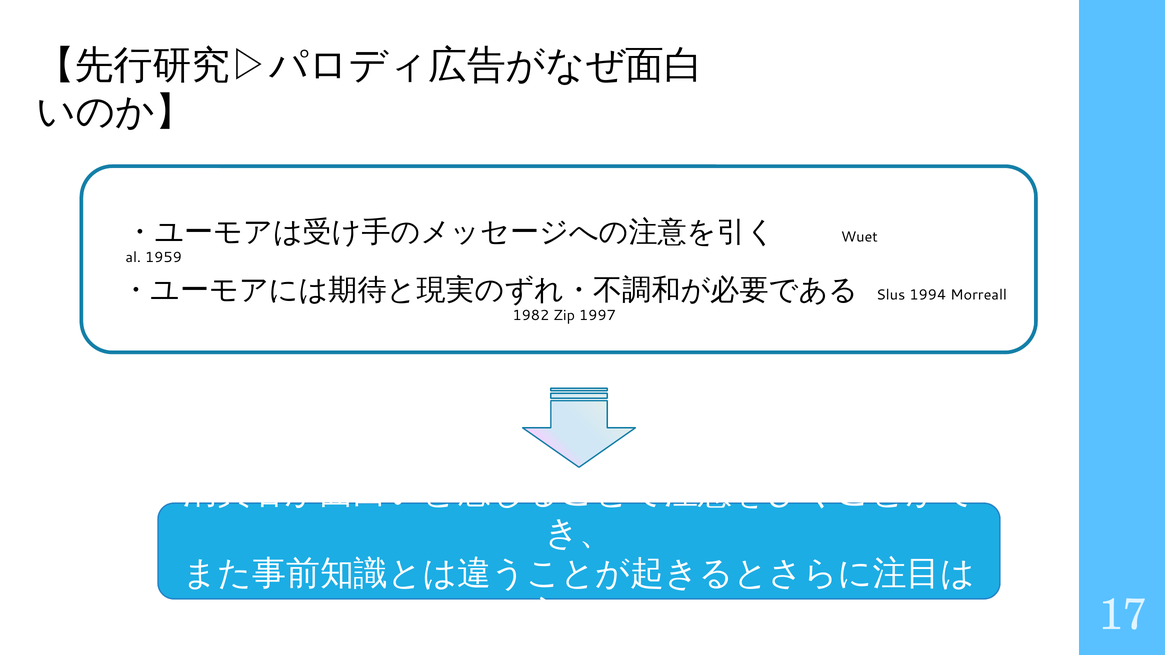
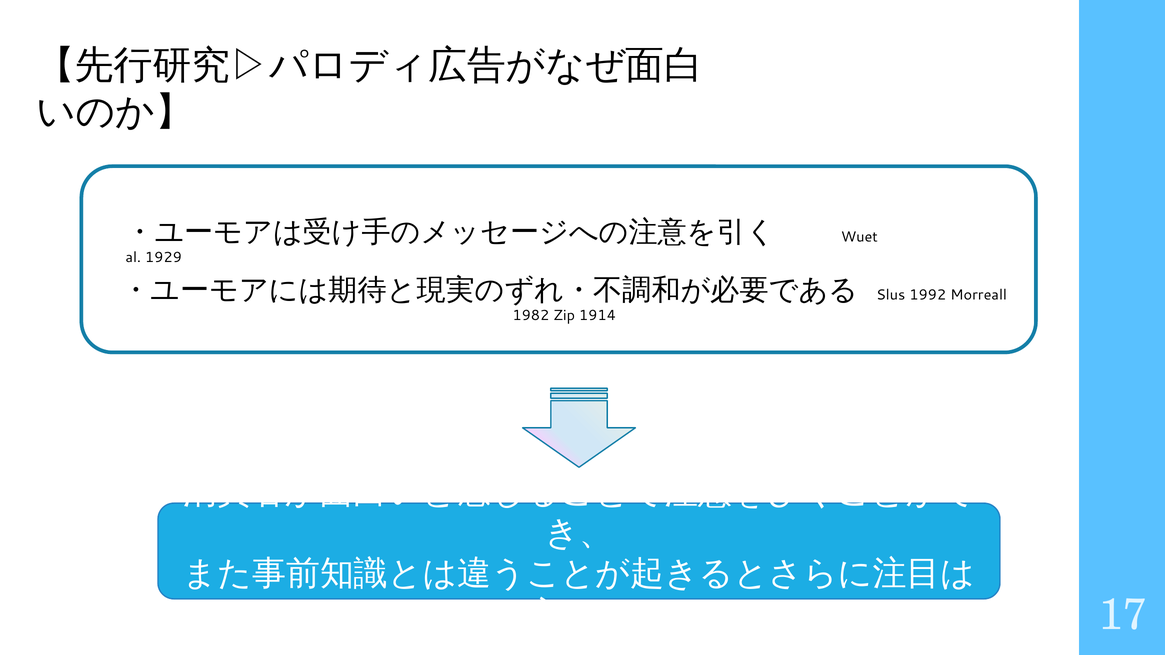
1959: 1959 -> 1929
1994: 1994 -> 1992
1997: 1997 -> 1914
